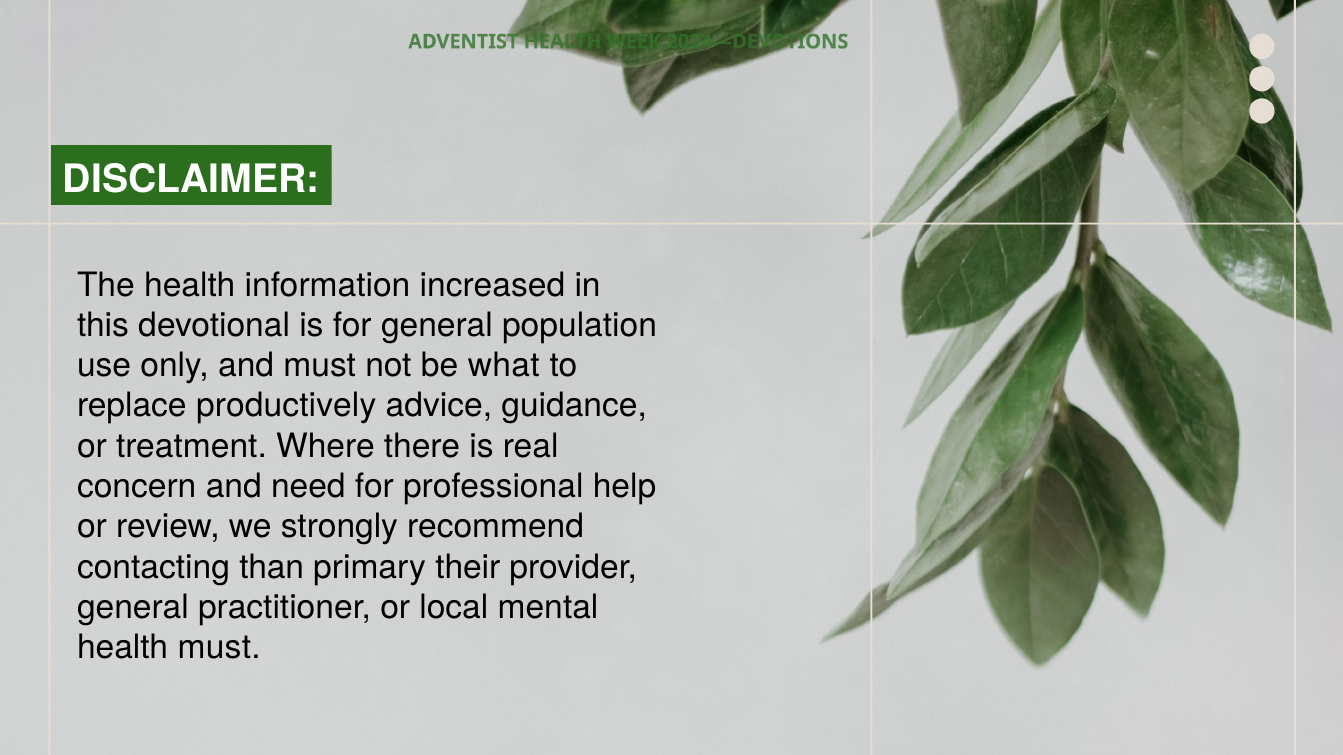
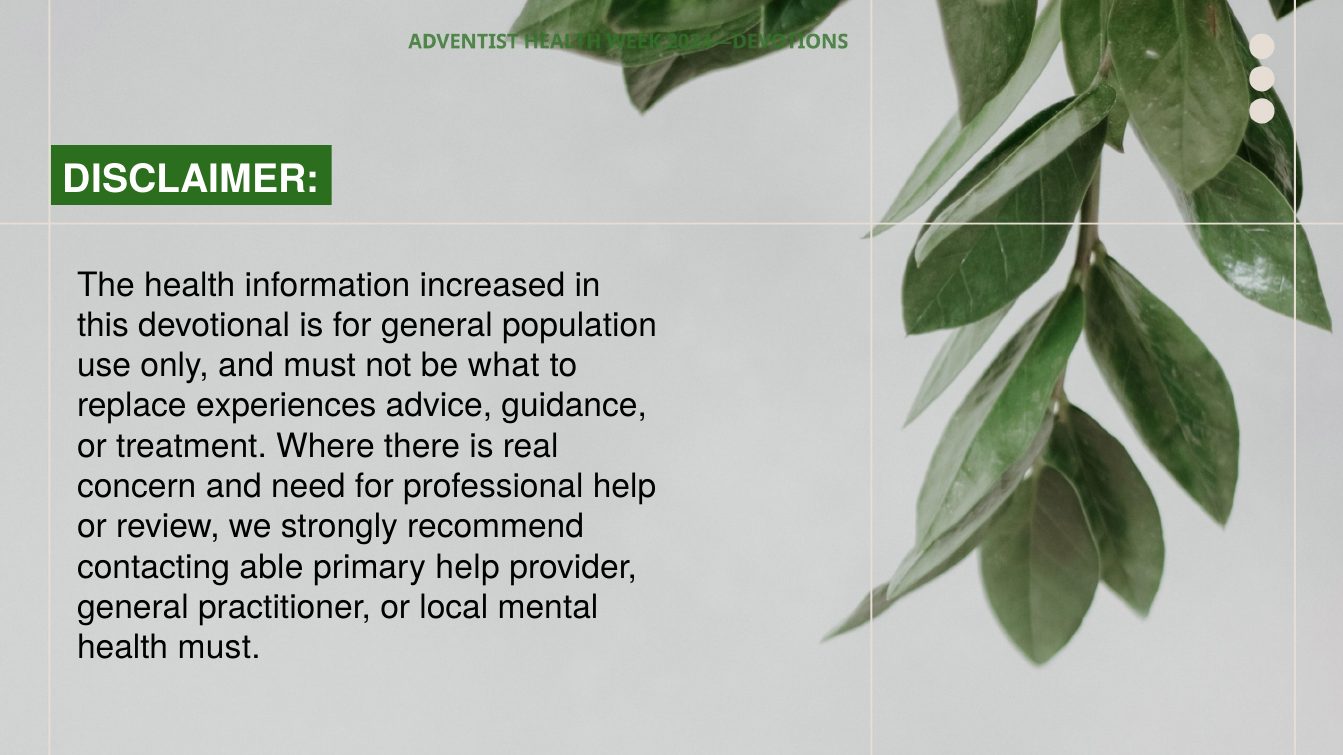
productively: productively -> experiences
than: than -> able
primary their: their -> help
